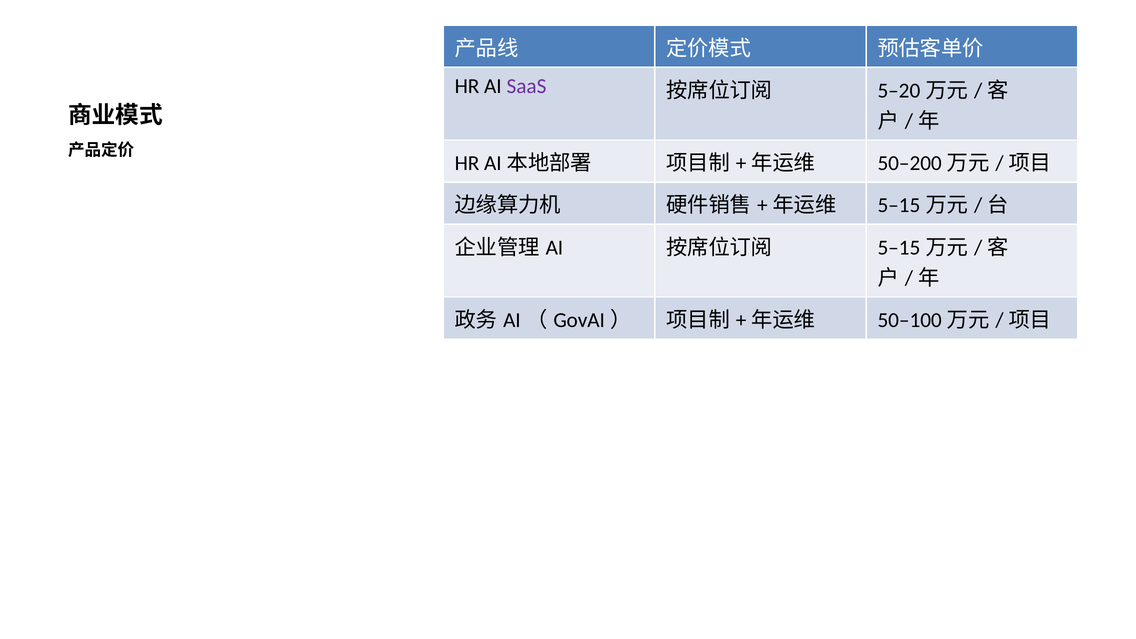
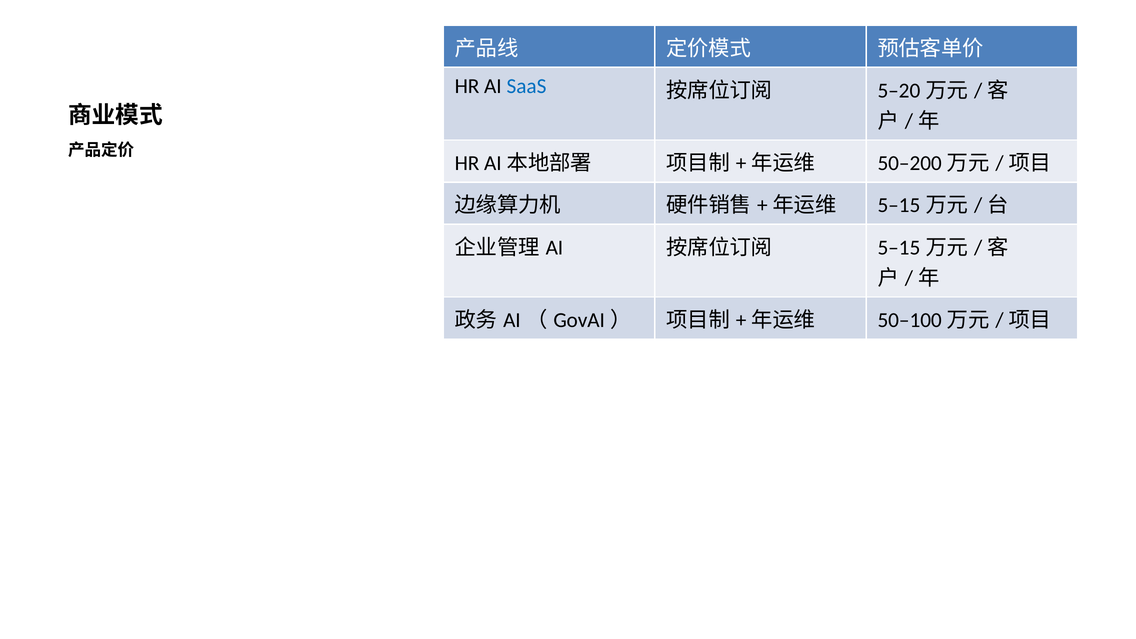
SaaS colour: purple -> blue
